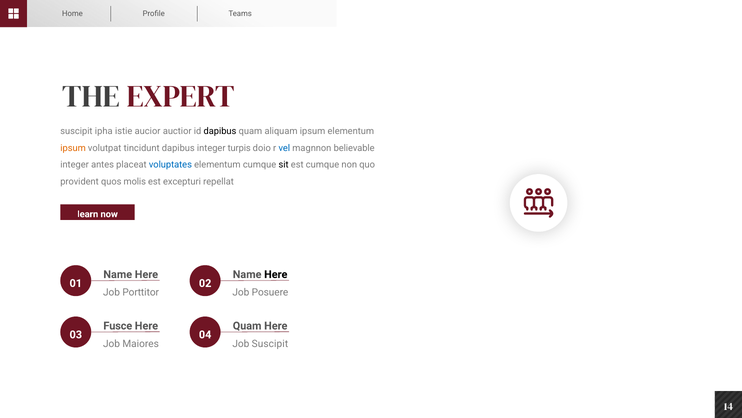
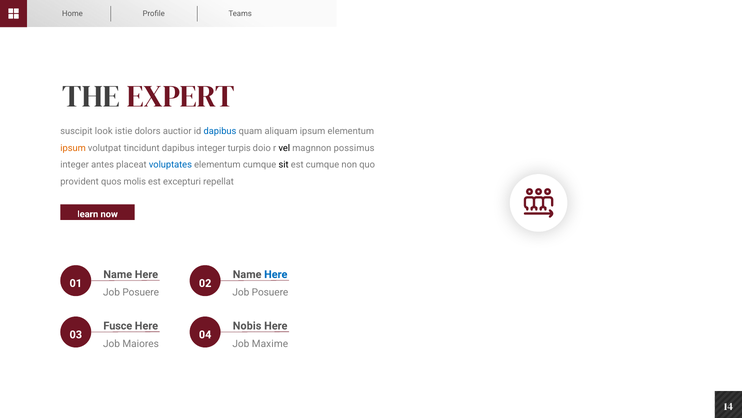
ipha: ipha -> look
aucior: aucior -> dolors
dapibus at (220, 131) colour: black -> blue
vel colour: blue -> black
believable: believable -> possimus
Here at (276, 274) colour: black -> blue
Porttitor at (141, 292): Porttitor -> Posuere
Quam at (247, 325): Quam -> Nobis
Job Suscipit: Suscipit -> Maxime
